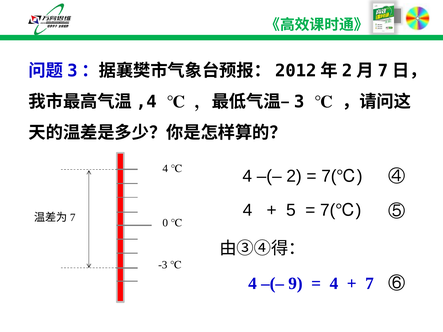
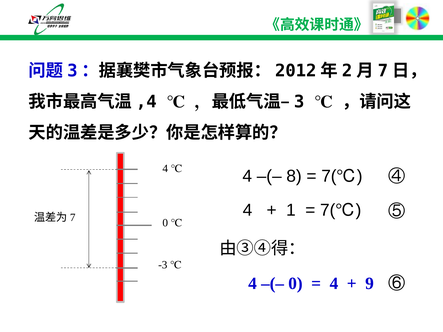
2: 2 -> 8
5: 5 -> 1
9 at (295, 284): 9 -> 0
7: 7 -> 9
